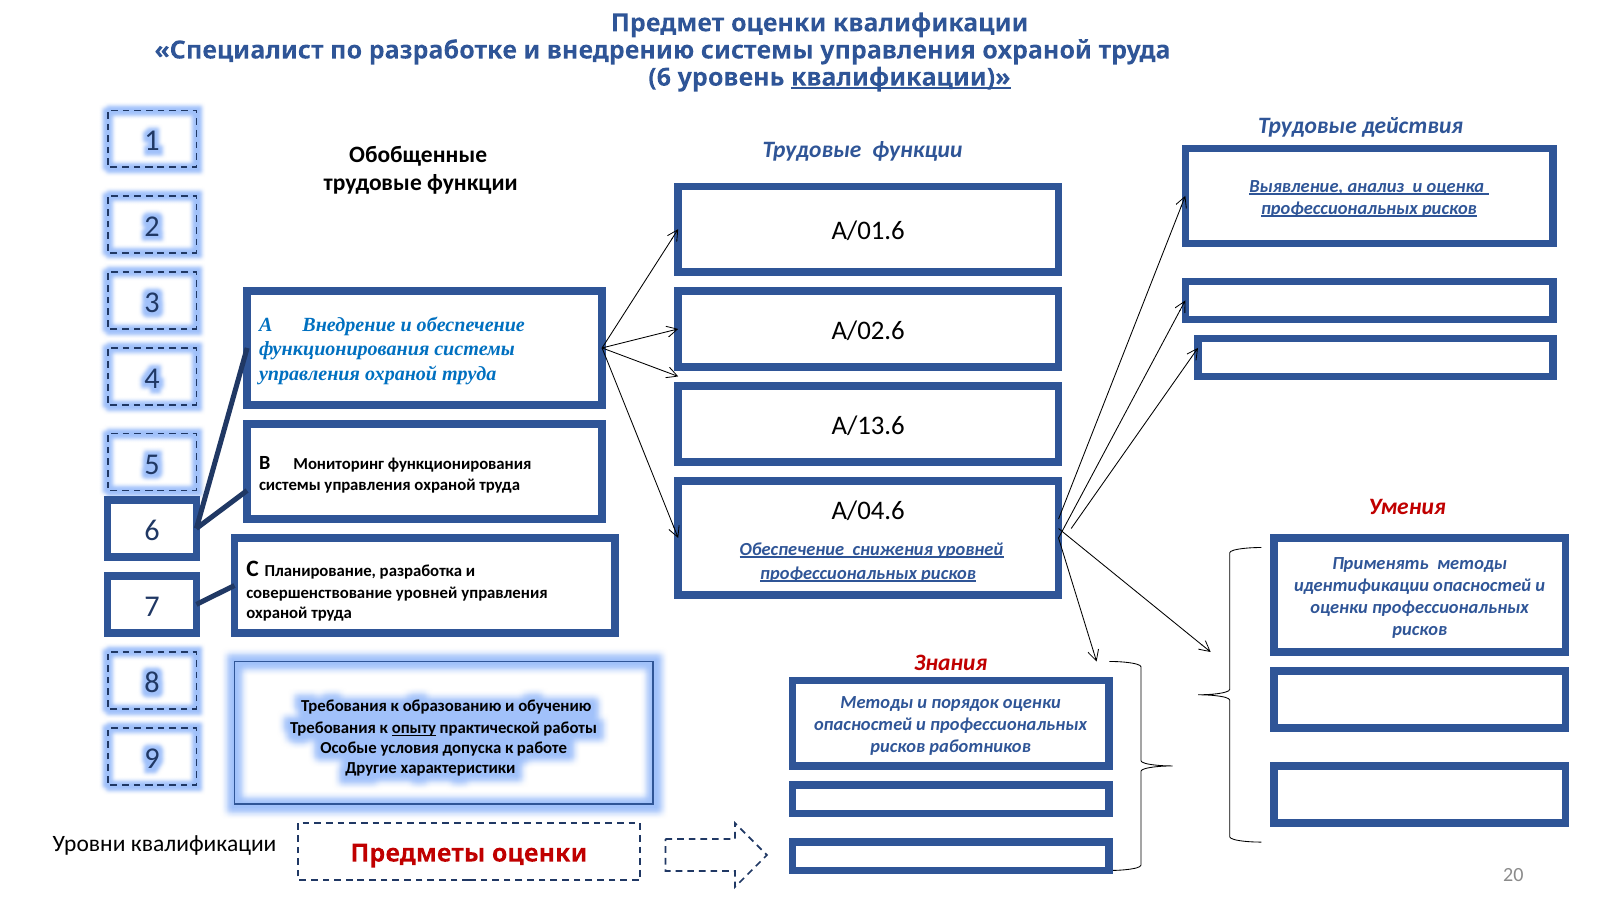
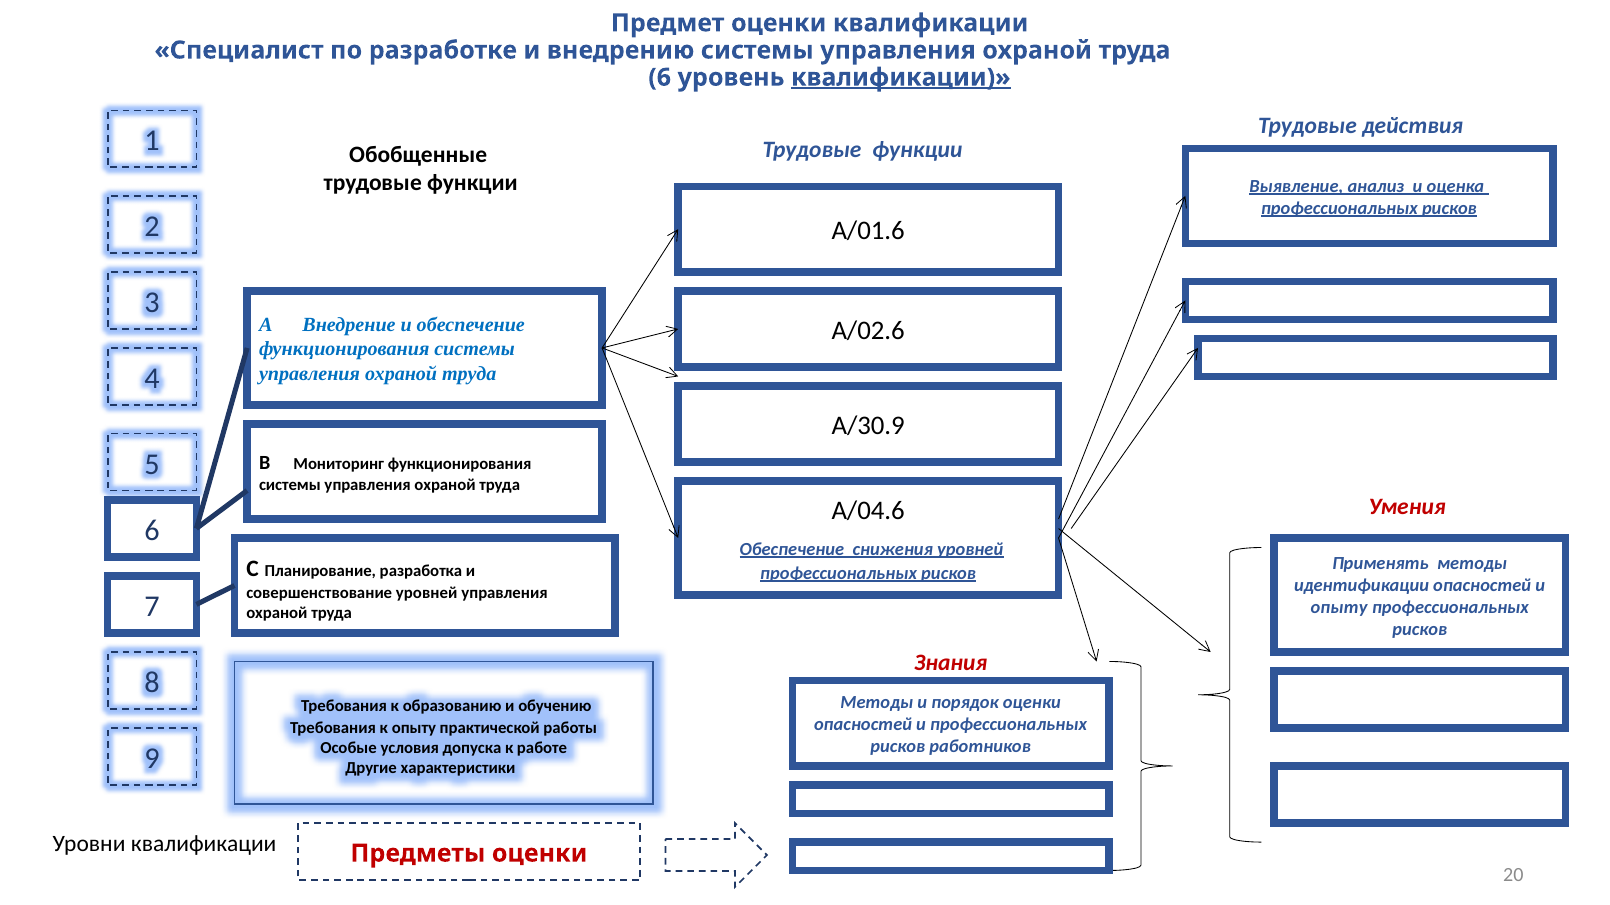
А/13.6: А/13.6 -> А/30.9
оценки at (1339, 608): оценки -> опыту
опыту at (414, 728) underline: present -> none
